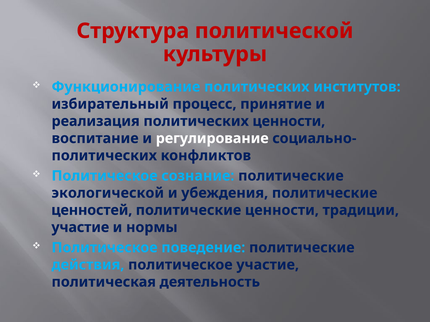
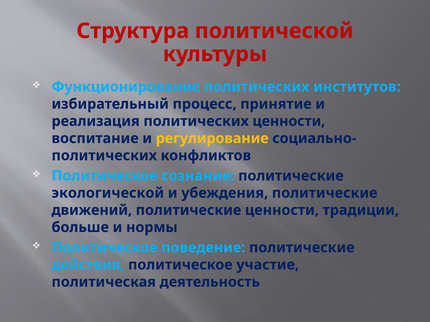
регулирование colour: white -> yellow
ценностей: ценностей -> движений
участие at (80, 228): участие -> больше
